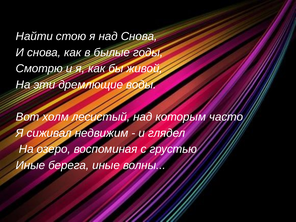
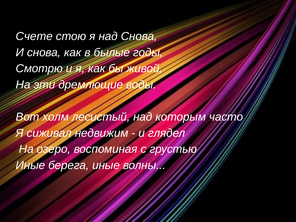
Найти: Найти -> Счете
